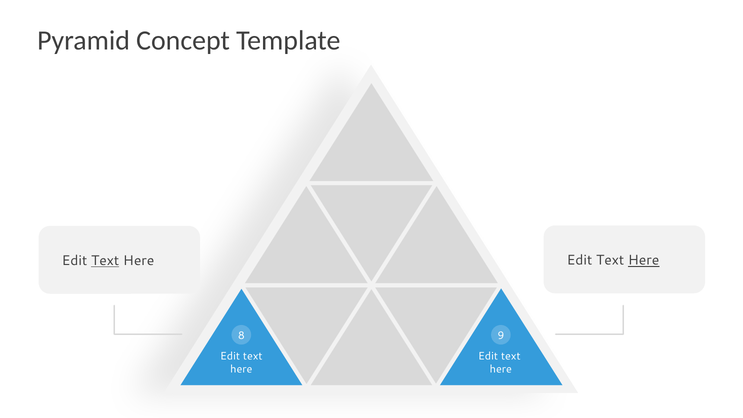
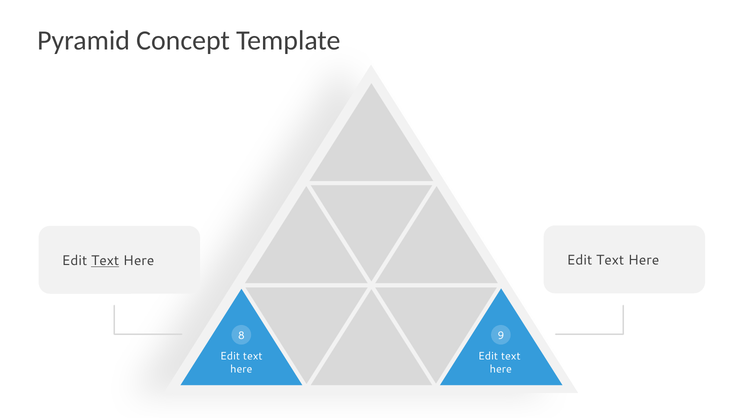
Here at (644, 260) underline: present -> none
